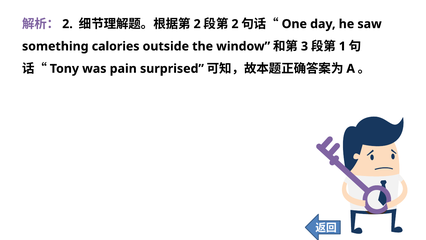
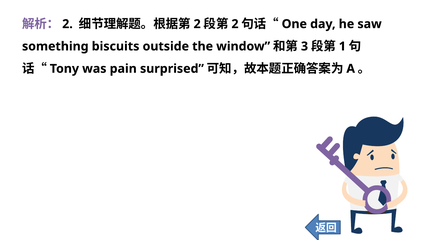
calories: calories -> biscuits
